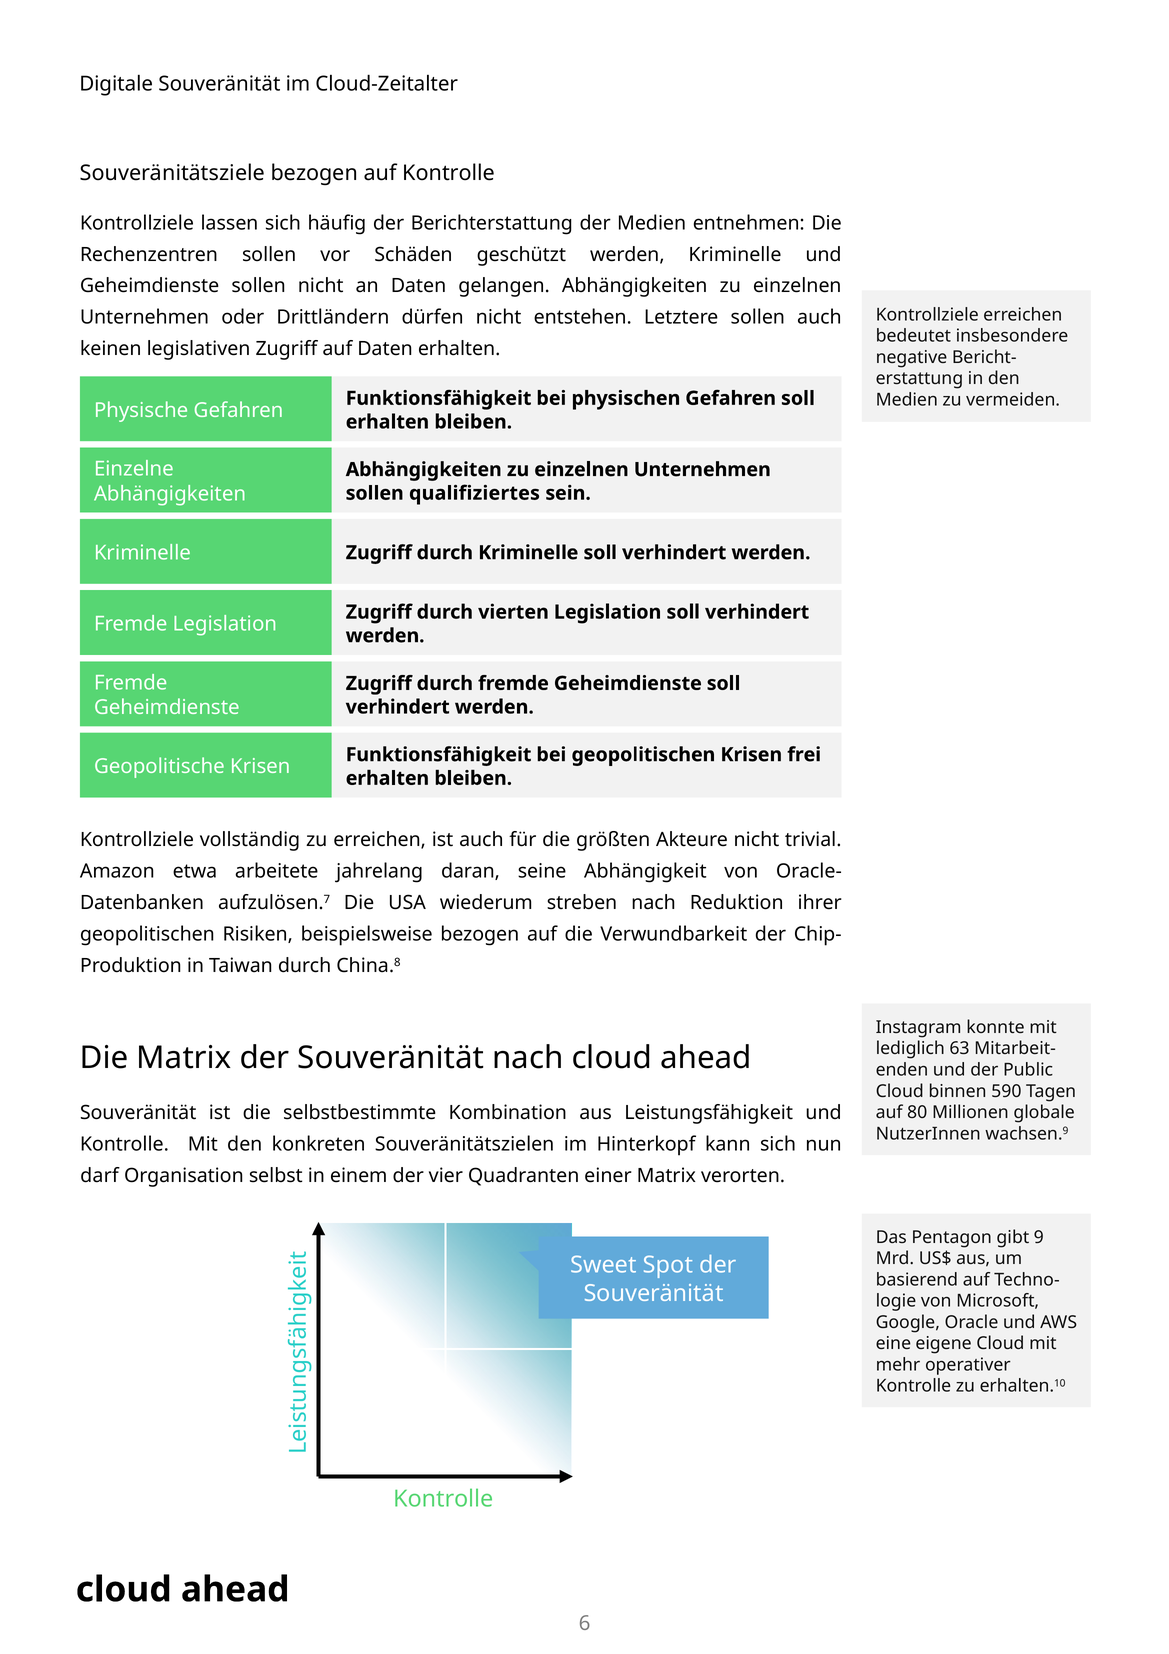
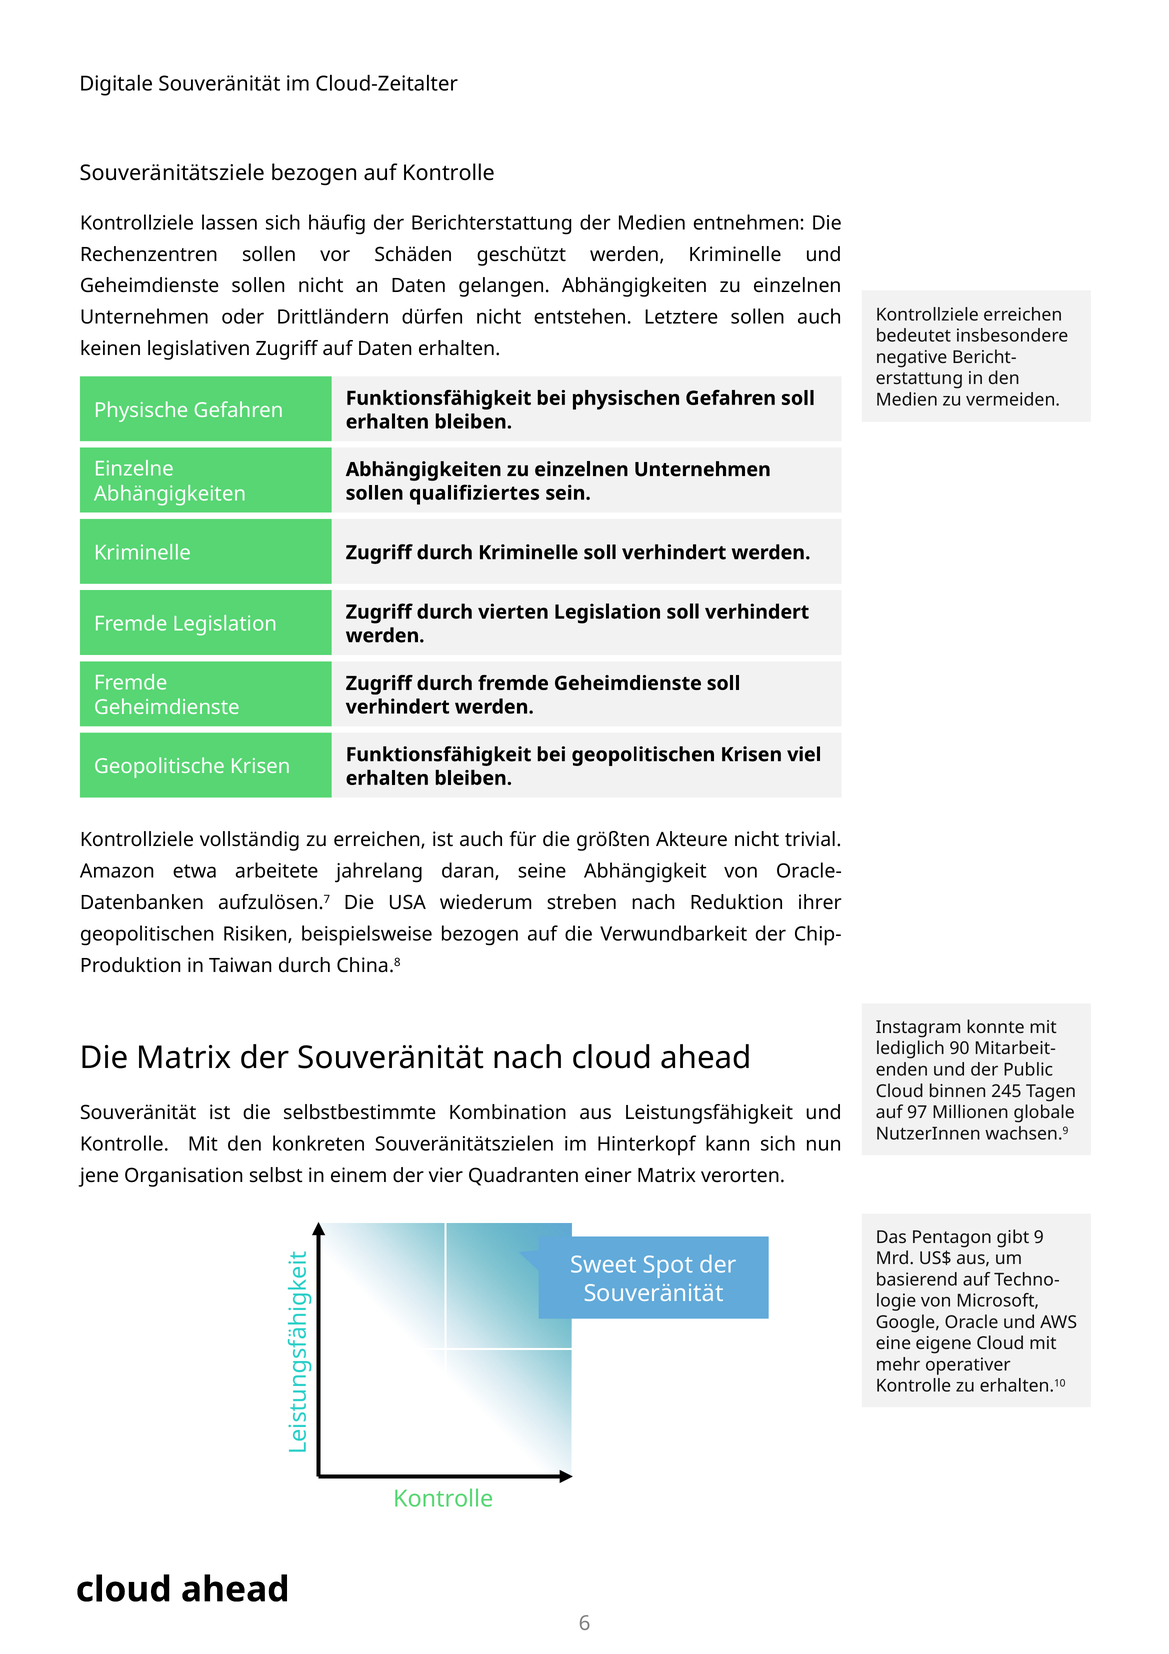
frei: frei -> viel
63: 63 -> 90
590: 590 -> 245
80: 80 -> 97
darf: darf -> jene
